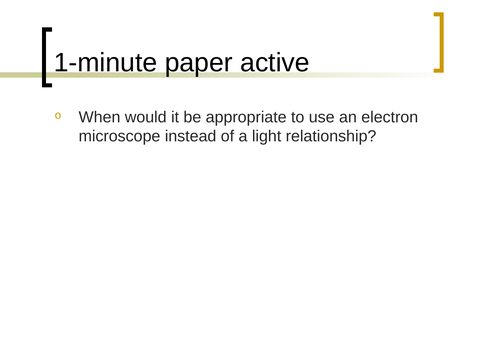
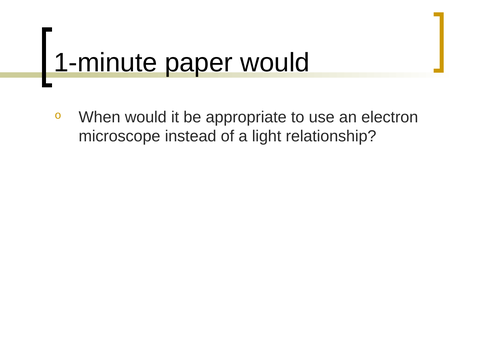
paper active: active -> would
